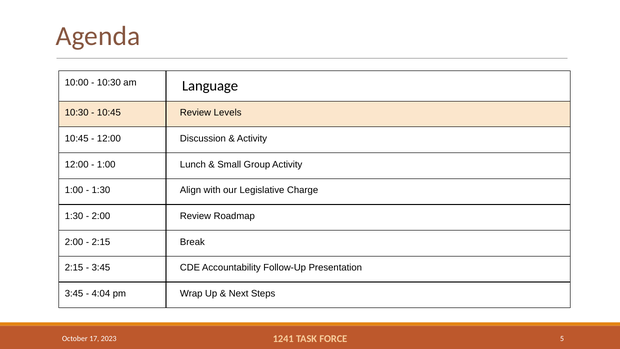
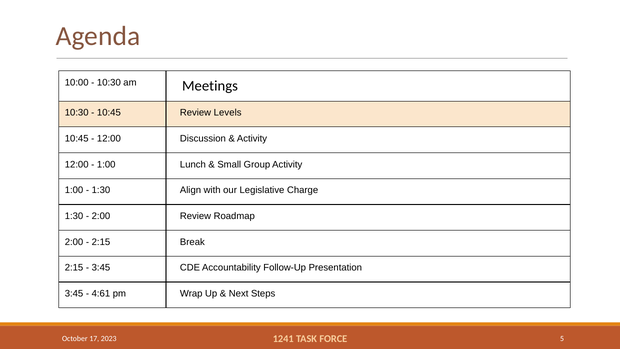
Language: Language -> Meetings
4:04: 4:04 -> 4:61
